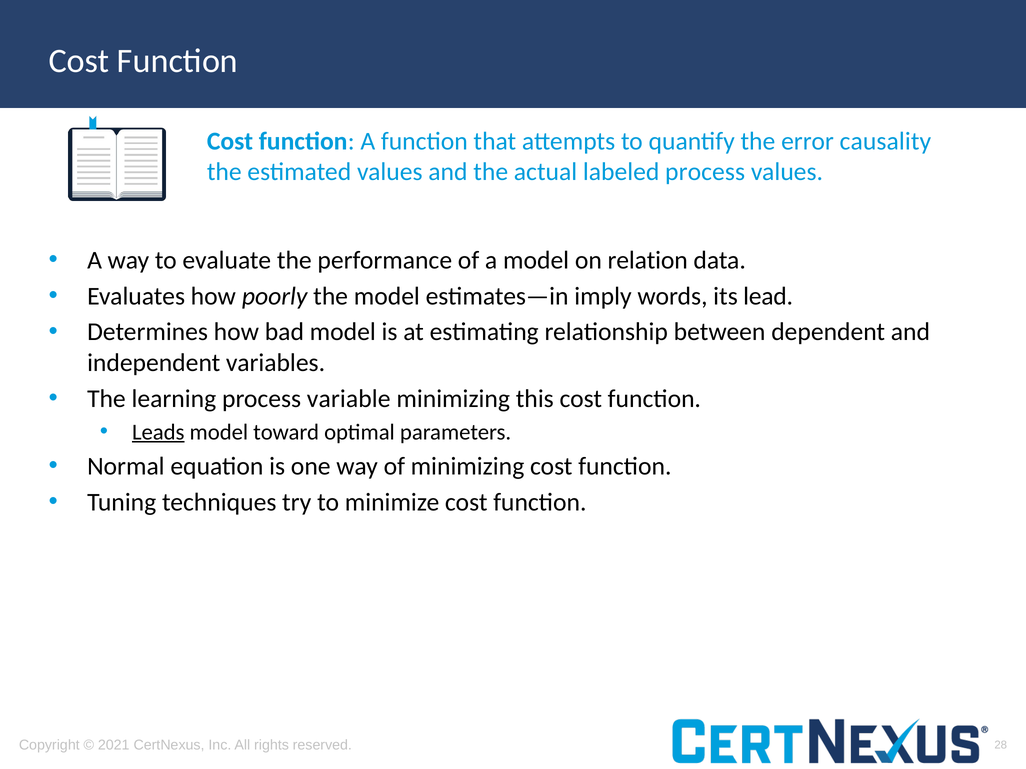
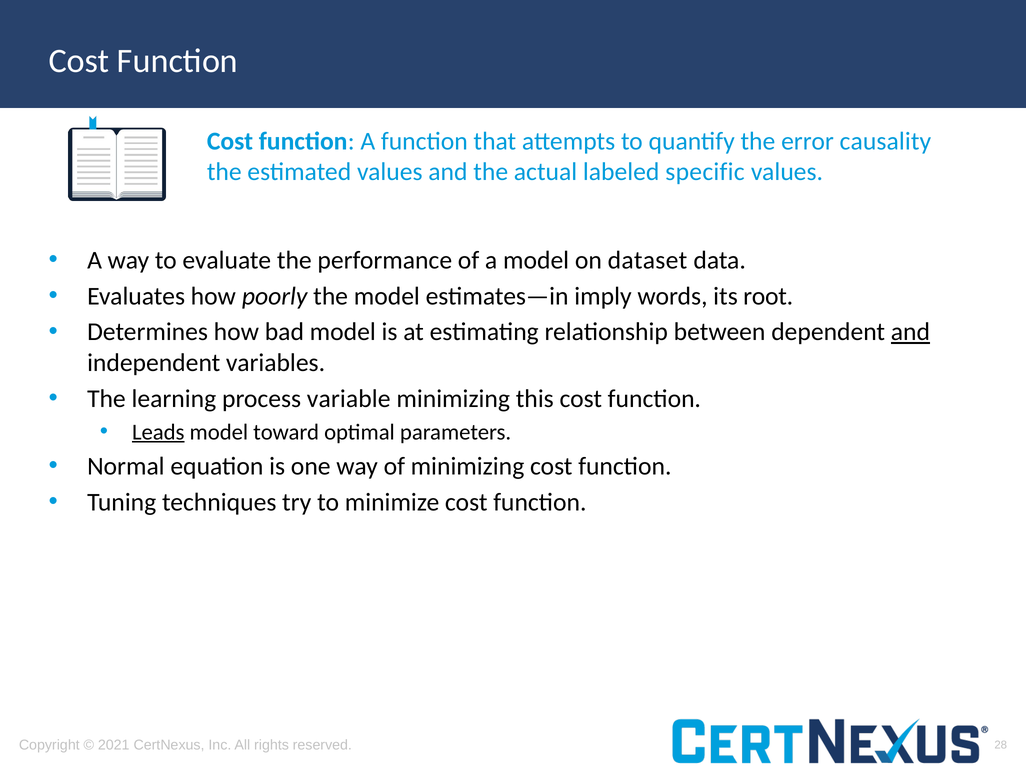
labeled process: process -> specific
relation: relation -> dataset
lead: lead -> root
and at (910, 332) underline: none -> present
